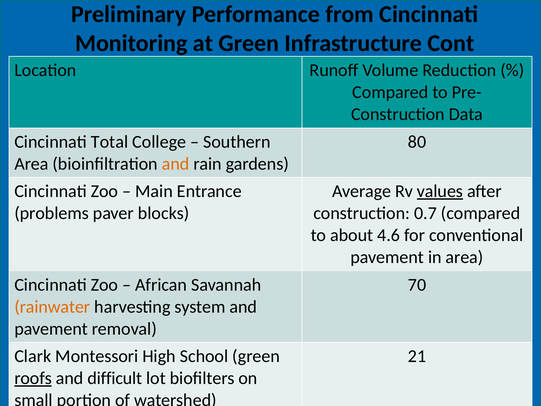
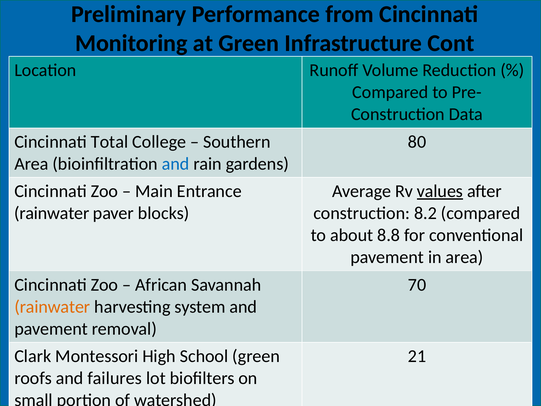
and at (176, 164) colour: orange -> blue
problems at (52, 213): problems -> rainwater
0.7: 0.7 -> 8.2
4.6: 4.6 -> 8.8
roofs underline: present -> none
difficult: difficult -> failures
